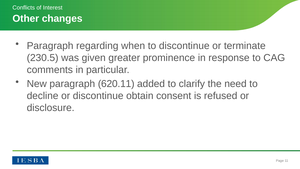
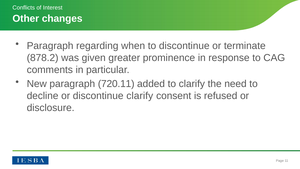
230.5: 230.5 -> 878.2
620.11: 620.11 -> 720.11
discontinue obtain: obtain -> clarify
